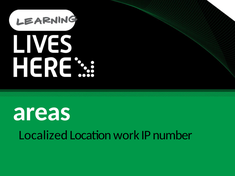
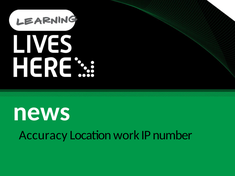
areas: areas -> news
Localized: Localized -> Accuracy
